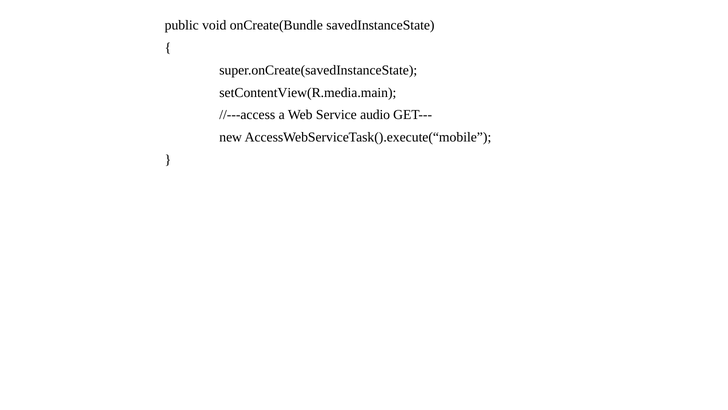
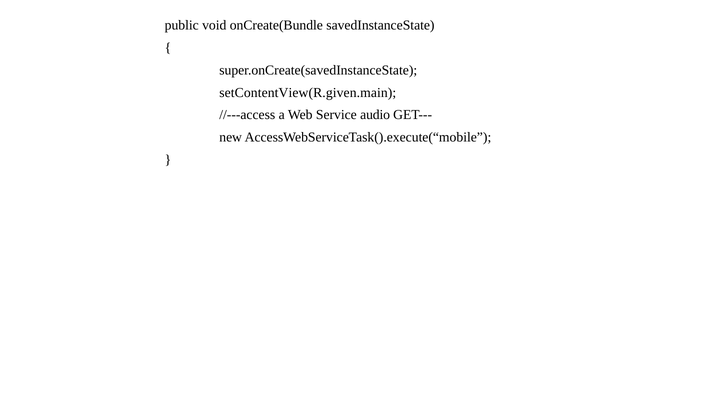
setContentView(R.media.main: setContentView(R.media.main -> setContentView(R.given.main
